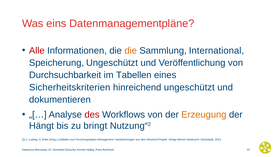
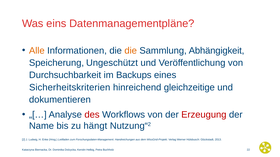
Alle colour: red -> orange
International: International -> Abhängigkeit
Tabellen: Tabellen -> Backups
hinreichend ungeschützt: ungeschützt -> gleichzeitige
Erzeugung colour: orange -> red
Hängt: Hängt -> Name
bringt: bringt -> hängt
